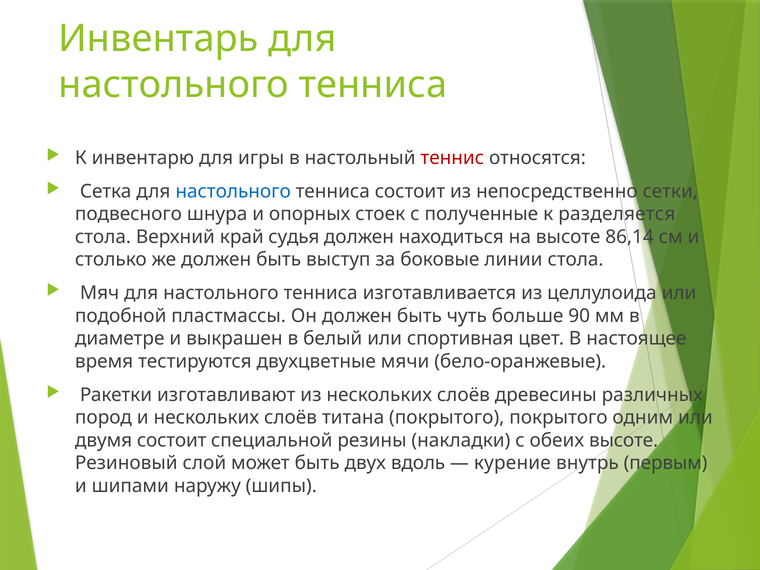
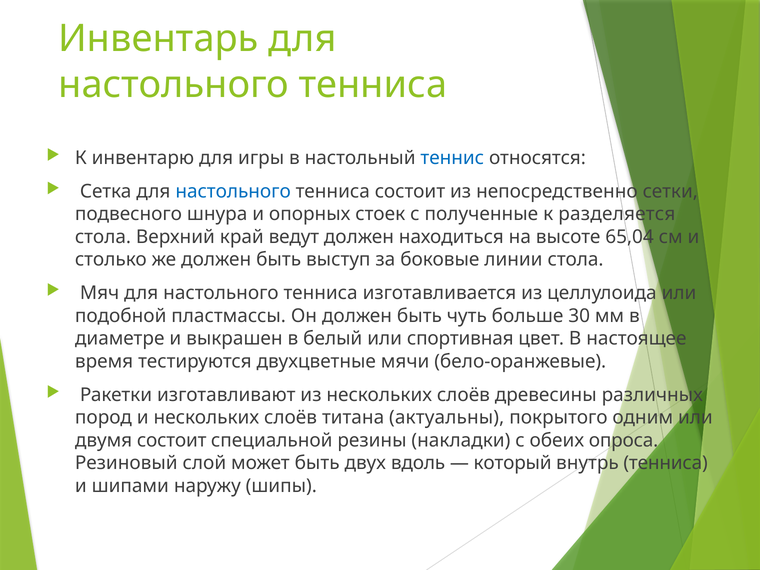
теннис colour: red -> blue
судья: судья -> ведут
86,14: 86,14 -> 65,04
90: 90 -> 30
титана покрытого: покрытого -> актуальны
обеих высоте: высоте -> опроса
курение: курение -> который
внутрь первым: первым -> тенниса
